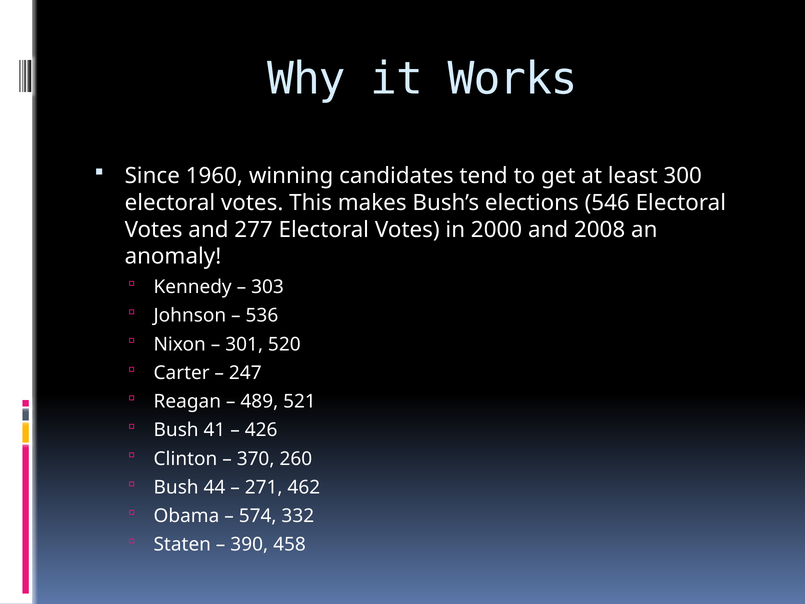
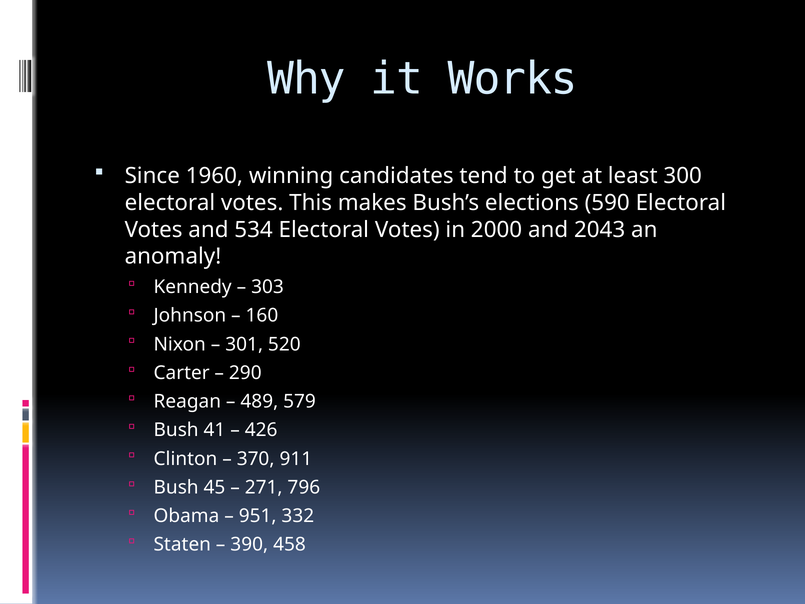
546: 546 -> 590
277: 277 -> 534
2008: 2008 -> 2043
536: 536 -> 160
247: 247 -> 290
521: 521 -> 579
260: 260 -> 911
44: 44 -> 45
462: 462 -> 796
574: 574 -> 951
